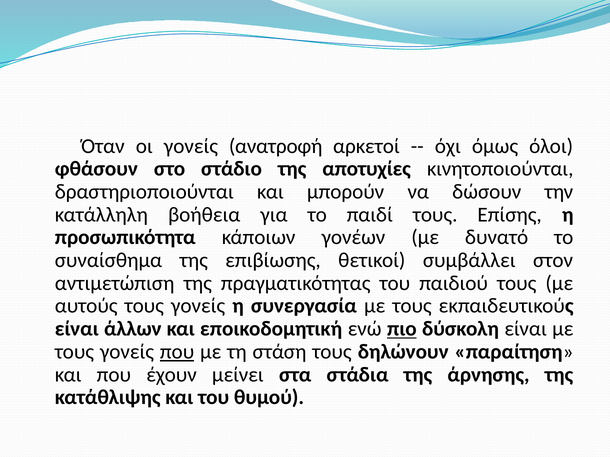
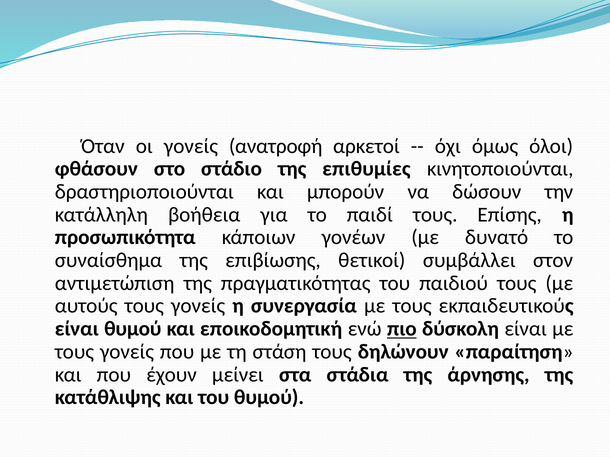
αποτυχίες: αποτυχίες -> επιθυμίες
είναι άλλων: άλλων -> θυμού
που at (177, 352) underline: present -> none
